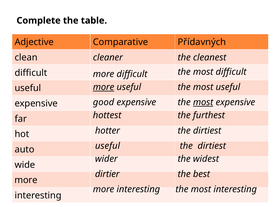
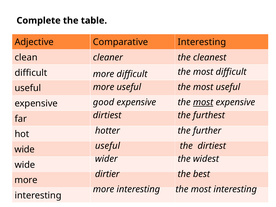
Comparative Přídavných: Přídavných -> Interesting
more at (104, 87) underline: present -> none
hottest at (107, 115): hottest -> dirtiest
dirtiest at (207, 131): dirtiest -> further
auto at (25, 149): auto -> wide
